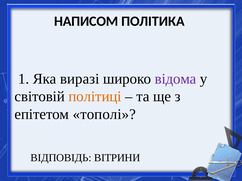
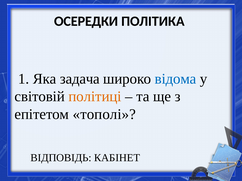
НАПИСОМ: НАПИСОМ -> ОСЕРЕДКИ
виразі: виразі -> задача
відома colour: purple -> blue
ВІТРИНИ: ВІТРИНИ -> КАБІНЕТ
